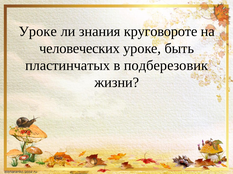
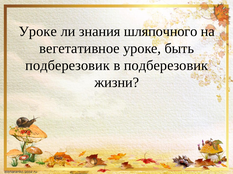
круговороте: круговороте -> шляпочного
человеческих: человеческих -> вегетативное
пластинчатых at (68, 66): пластинчатых -> подберезовик
